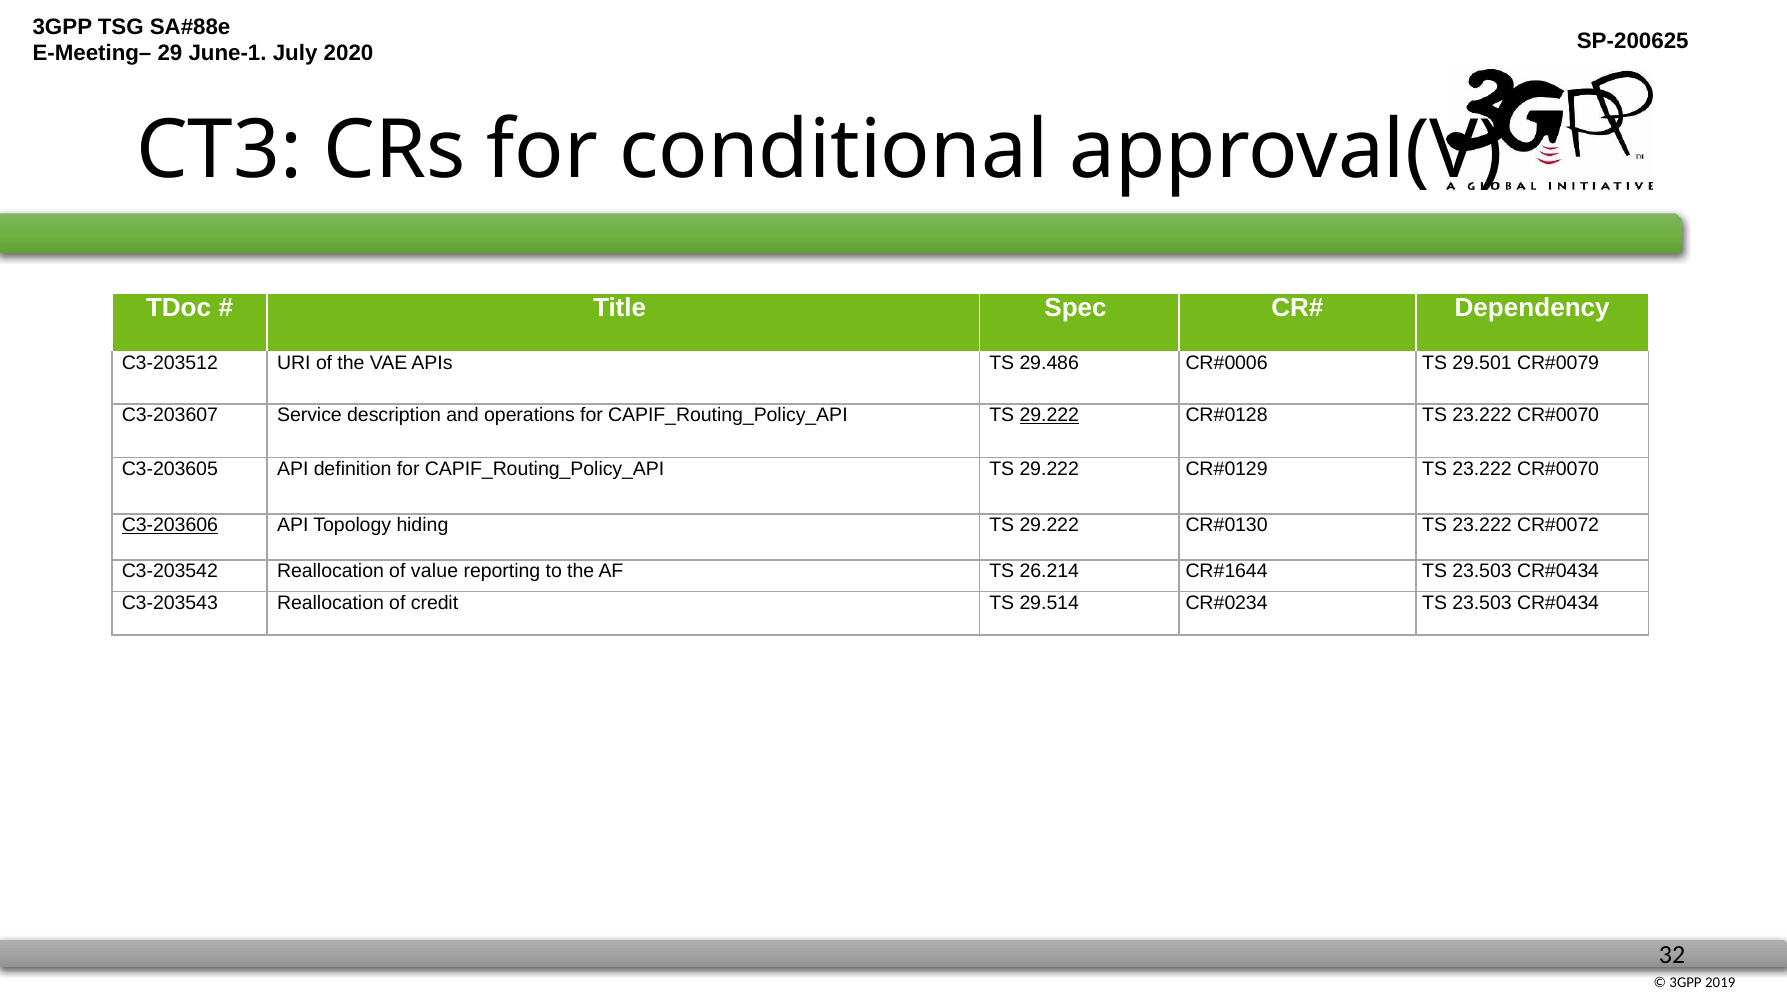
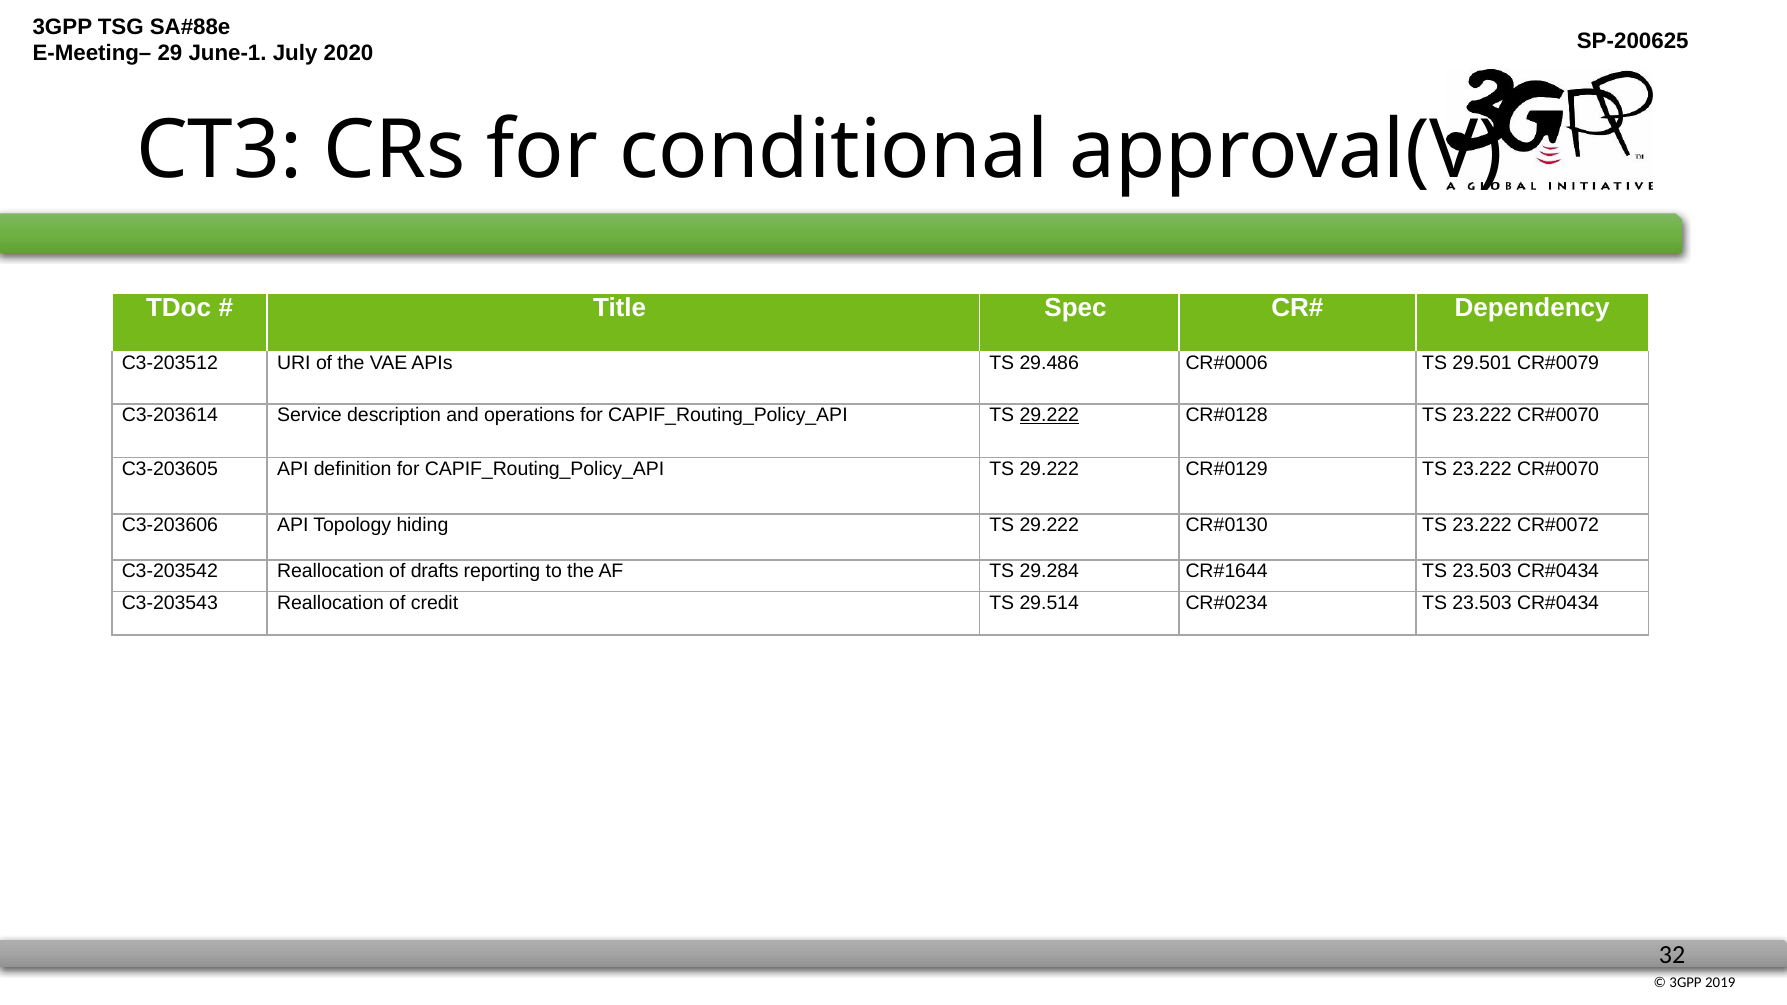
C3-203607: C3-203607 -> C3-203614
C3-203606 underline: present -> none
value: value -> drafts
26.214: 26.214 -> 29.284
